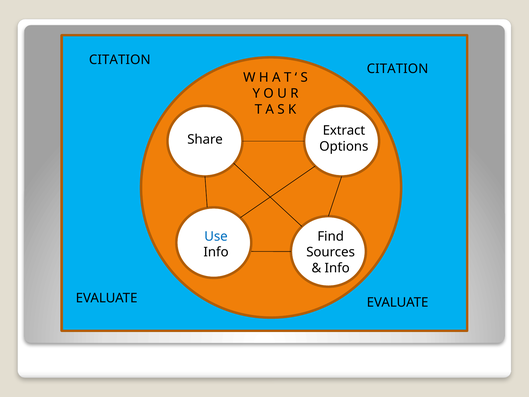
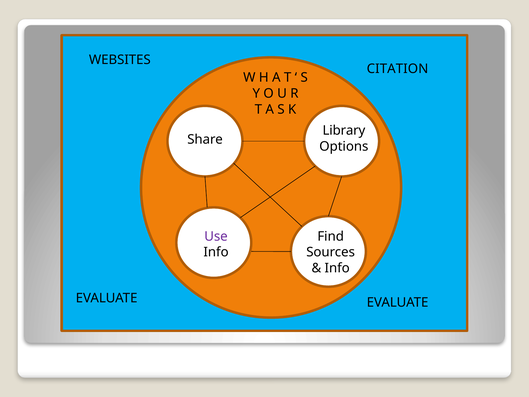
CITATION at (120, 60): CITATION -> WEBSITES
Extract: Extract -> Library
Use colour: blue -> purple
